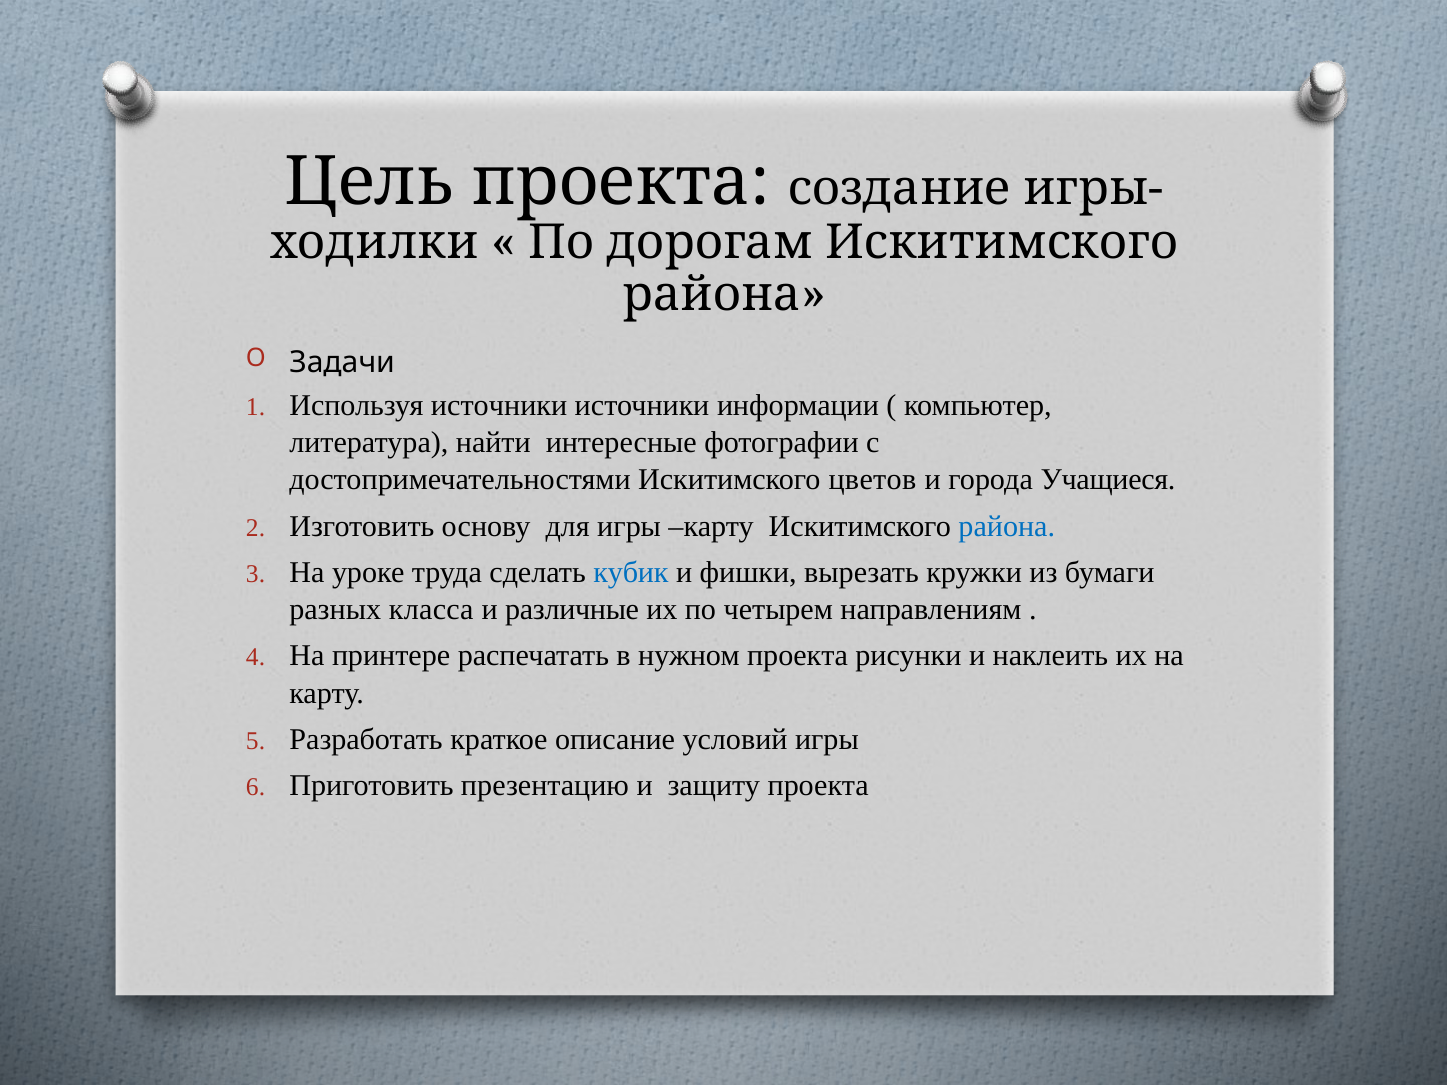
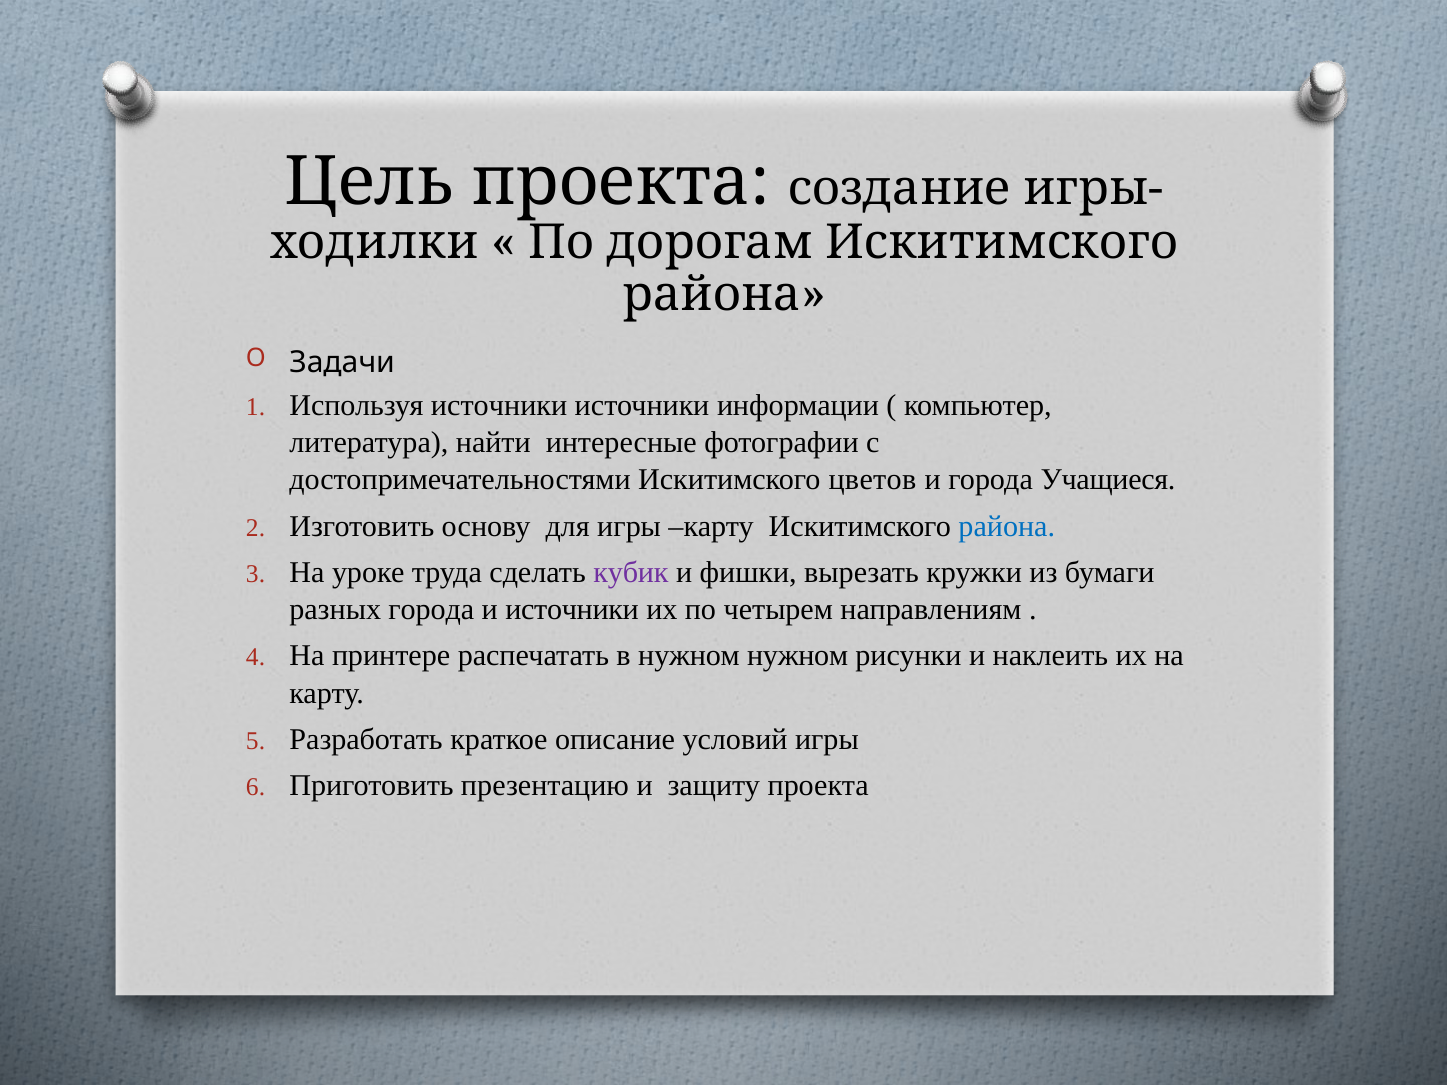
кубик colour: blue -> purple
разных класса: класса -> города
и различные: различные -> источники
нужном проекта: проекта -> нужном
